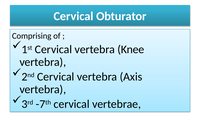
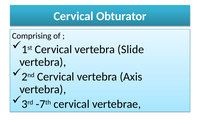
Knee: Knee -> Slide
